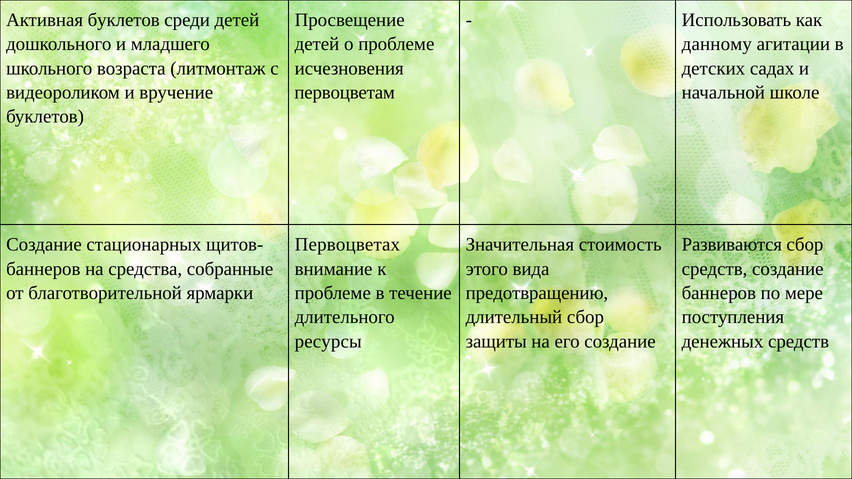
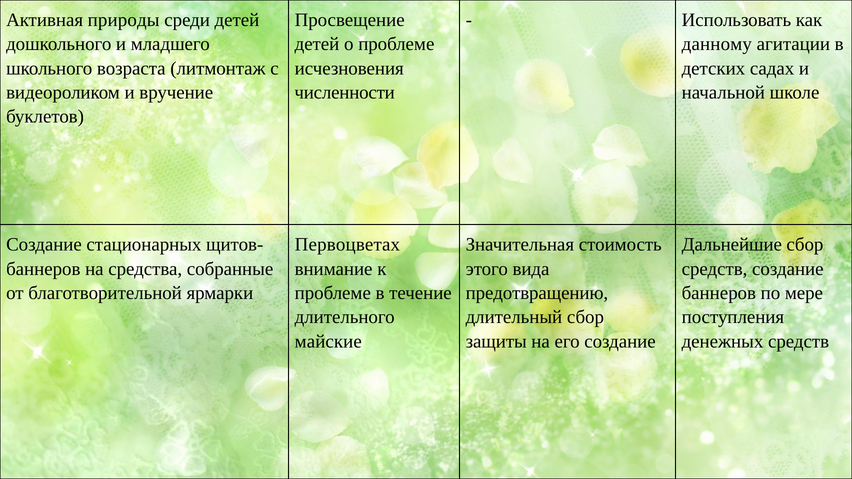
Активная буклетов: буклетов -> природы
первоцветам: первоцветам -> численности
Развиваются: Развиваются -> Дальнейшие
ресурсы: ресурсы -> майские
